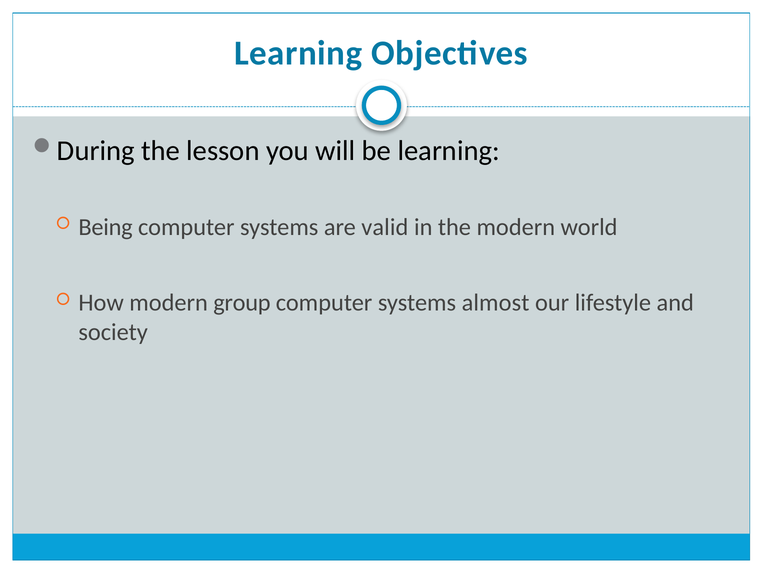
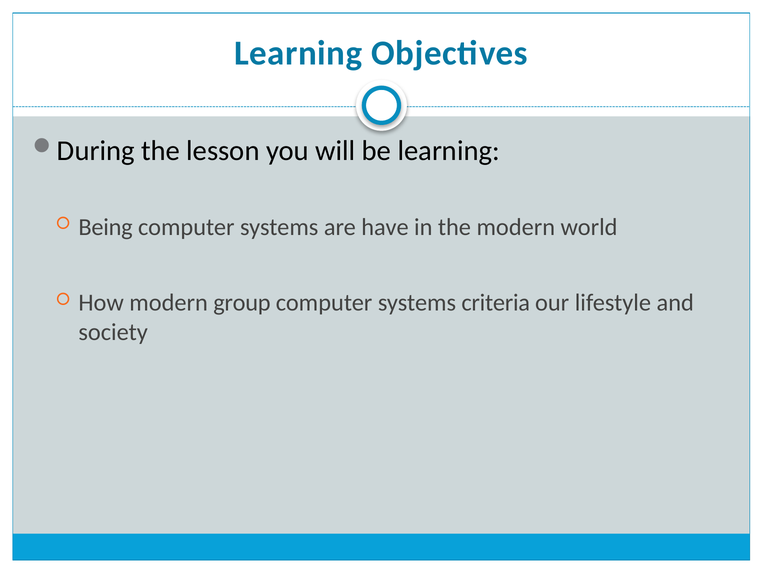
valid: valid -> have
almost: almost -> criteria
